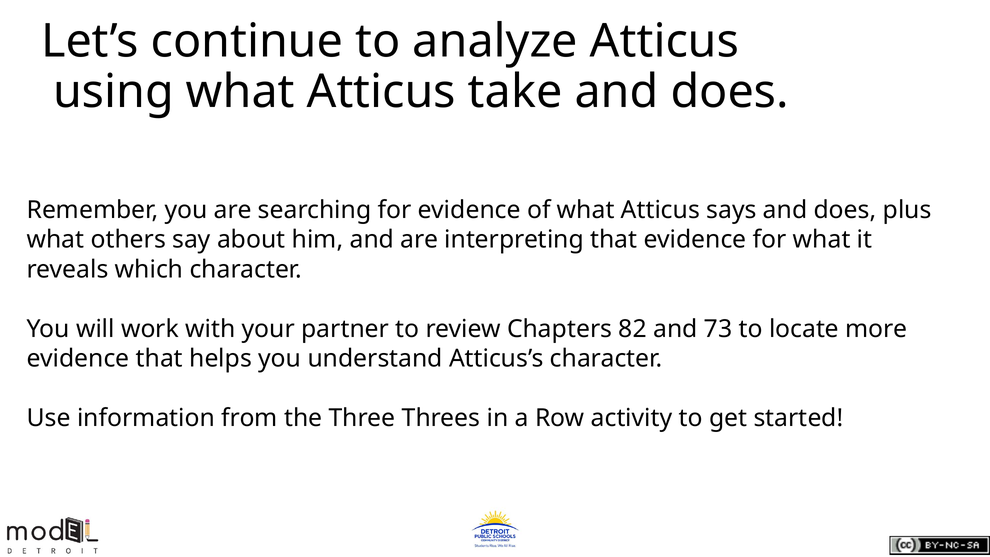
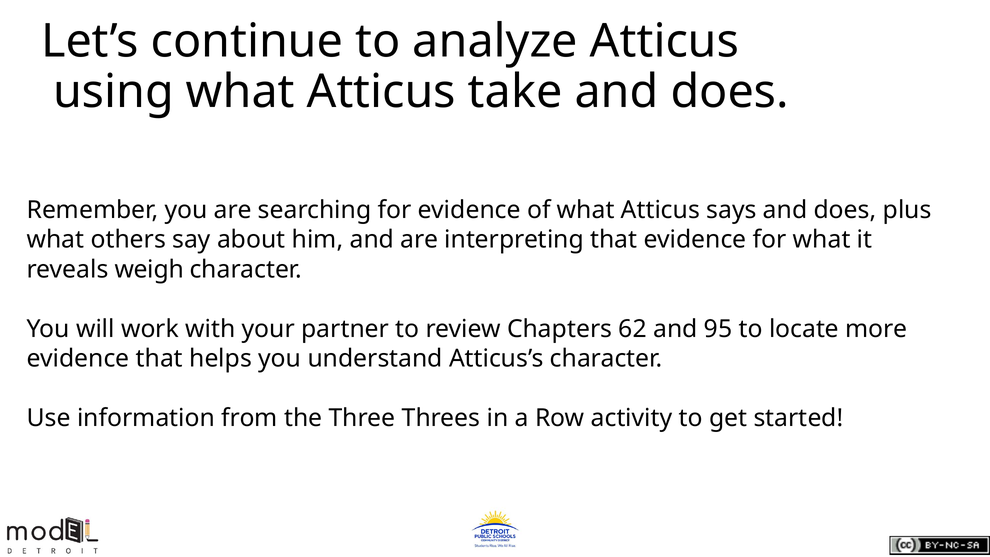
which: which -> weigh
82: 82 -> 62
73: 73 -> 95
